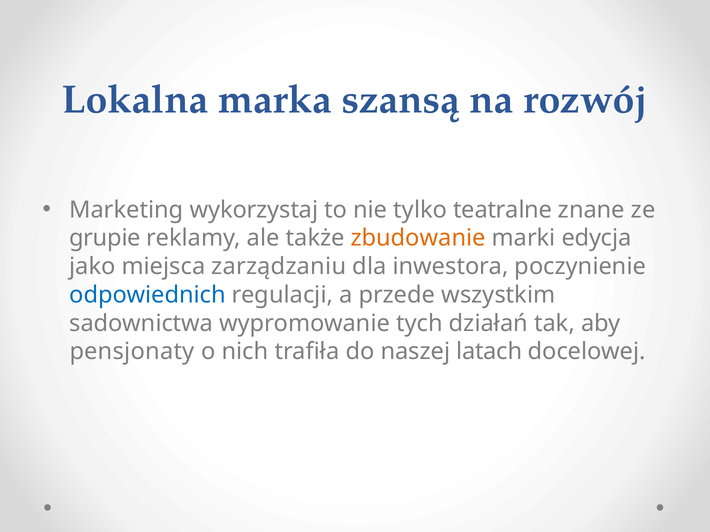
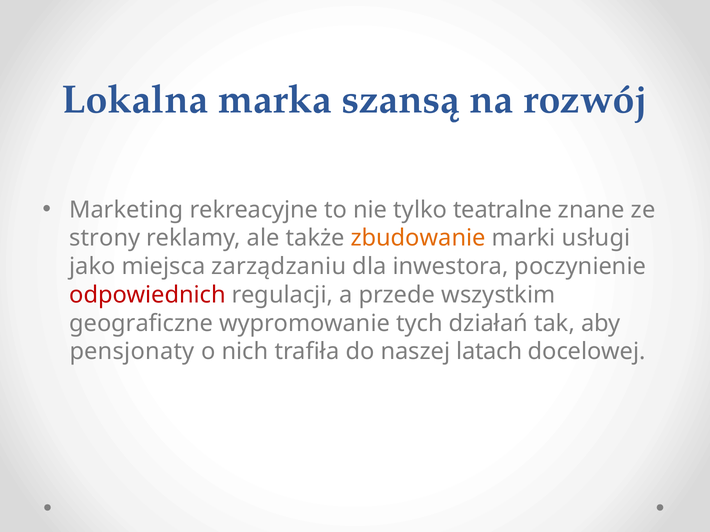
wykorzystaj: wykorzystaj -> rekreacyjne
grupie: grupie -> strony
edycja: edycja -> usługi
odpowiednich colour: blue -> red
sadownictwa: sadownictwa -> geograficzne
